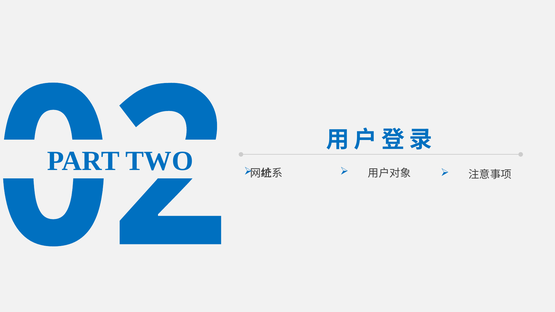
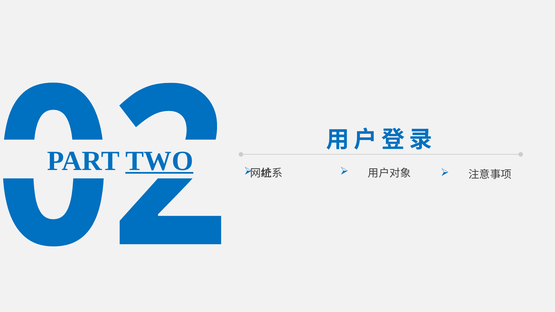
TWO underline: none -> present
